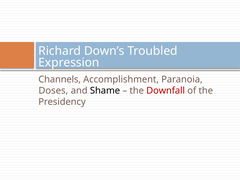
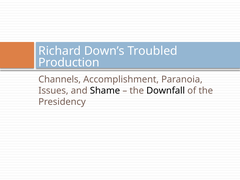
Expression: Expression -> Production
Doses: Doses -> Issues
Downfall colour: red -> black
